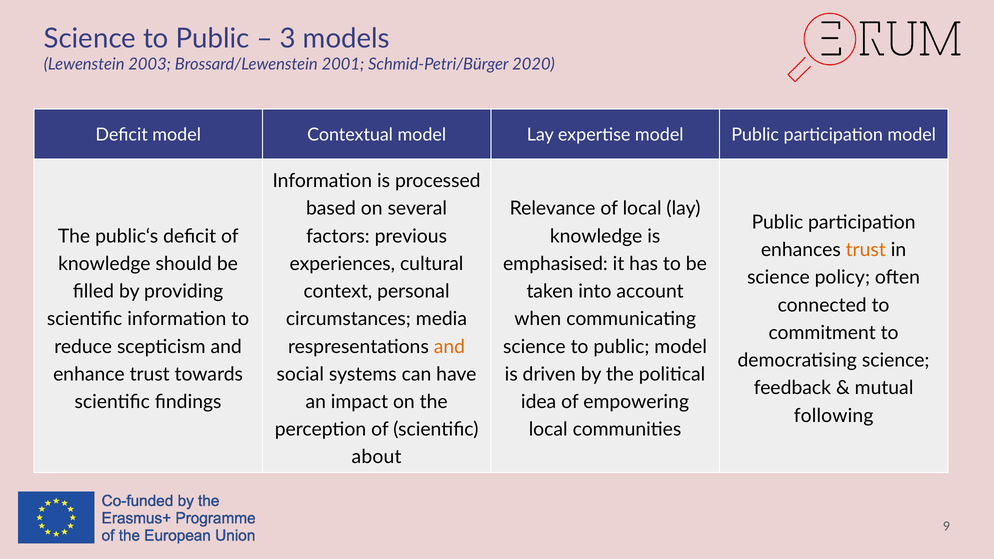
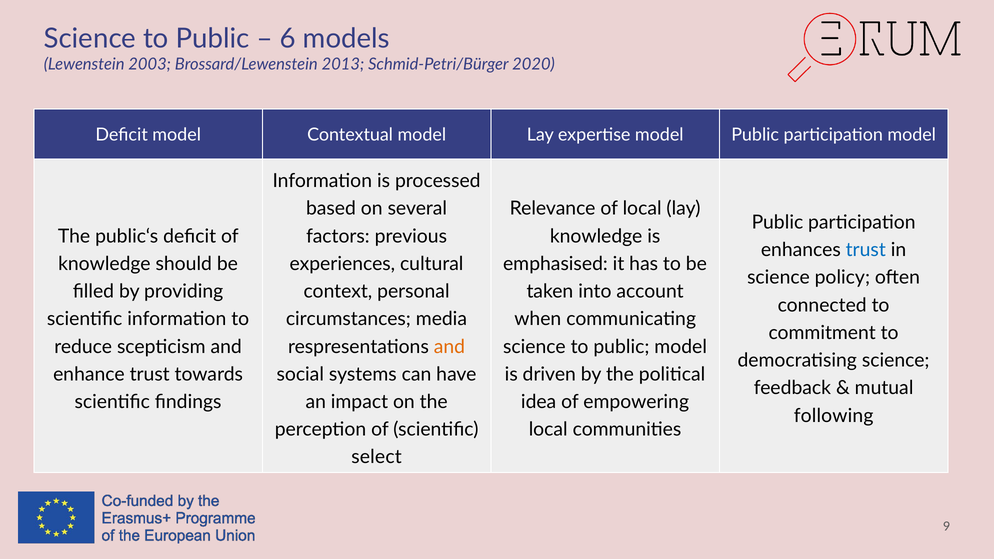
3: 3 -> 6
2001: 2001 -> 2013
trust at (866, 250) colour: orange -> blue
about: about -> select
